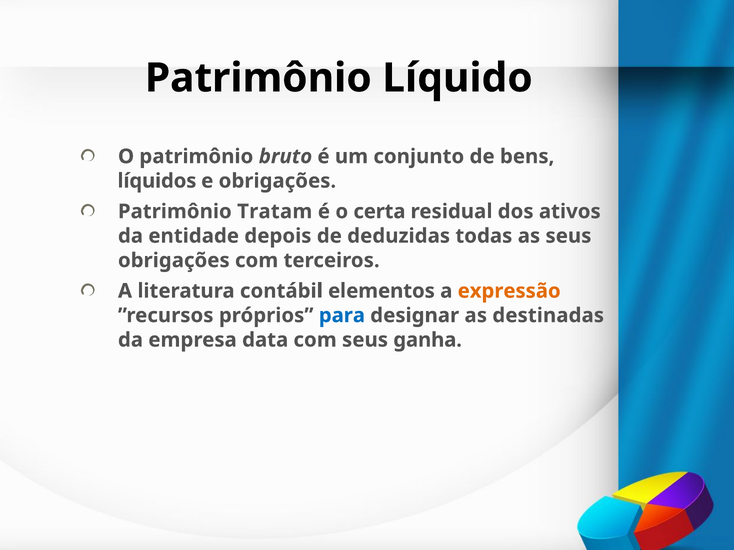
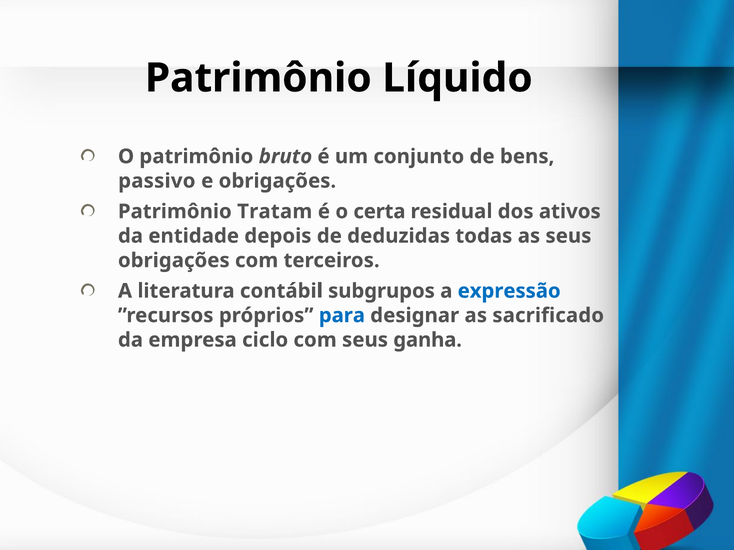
líquidos: líquidos -> passivo
elementos: elementos -> subgrupos
expressão colour: orange -> blue
destinadas: destinadas -> sacrificado
data: data -> ciclo
